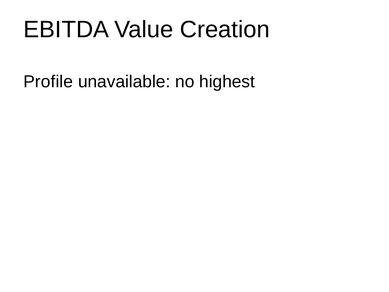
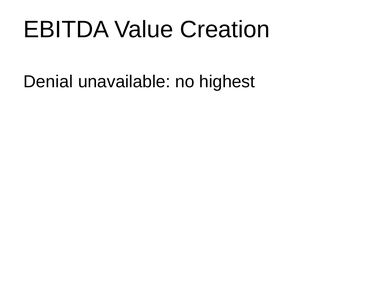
Profile: Profile -> Denial
